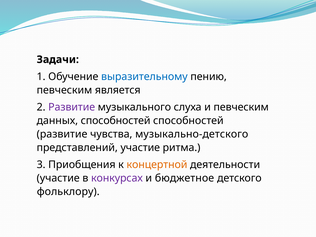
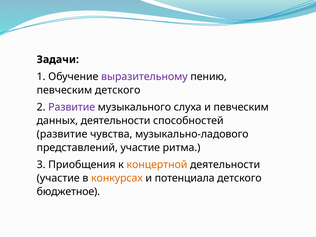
выразительному colour: blue -> purple
певческим является: является -> детского
данных способностей: способностей -> деятельности
музыкально-детского: музыкально-детского -> музыкально-ладового
конкурсах colour: purple -> orange
бюджетное: бюджетное -> потенциала
фольклору: фольклору -> бюджетное
